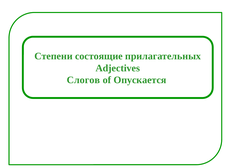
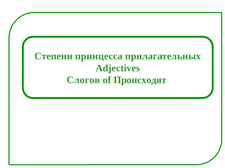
состоящие: состоящие -> принцесса
Опускается: Опускается -> Происходят
